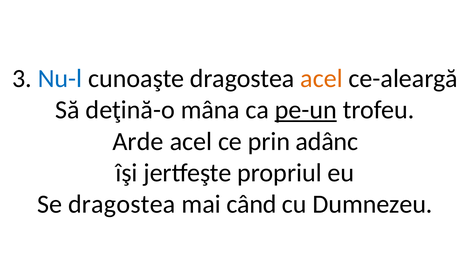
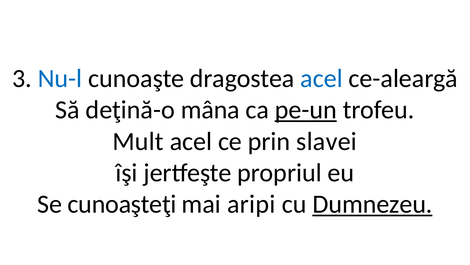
acel at (322, 78) colour: orange -> blue
Arde: Arde -> Mult
adânc: adânc -> slavei
Se dragostea: dragostea -> cunoaşteţi
când: când -> aripi
Dumnezeu underline: none -> present
